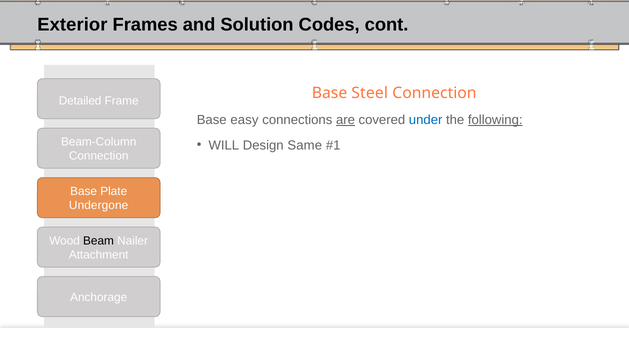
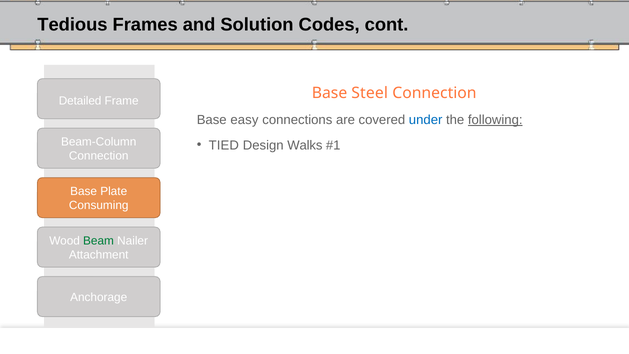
Exterior: Exterior -> Tedious
are underline: present -> none
WILL: WILL -> TIED
Same: Same -> Walks
Undergone: Undergone -> Consuming
Beam colour: black -> green
